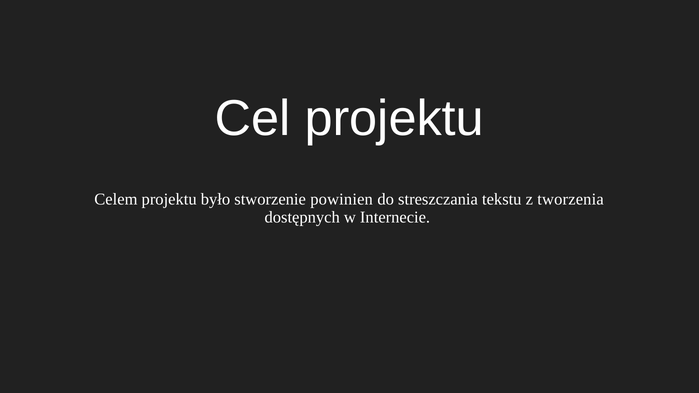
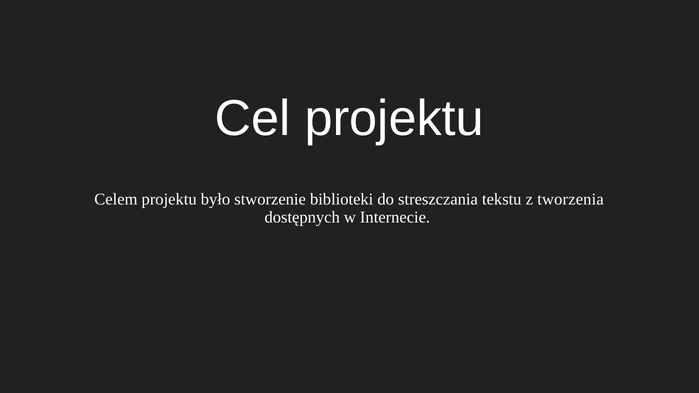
powinien: powinien -> biblioteki
